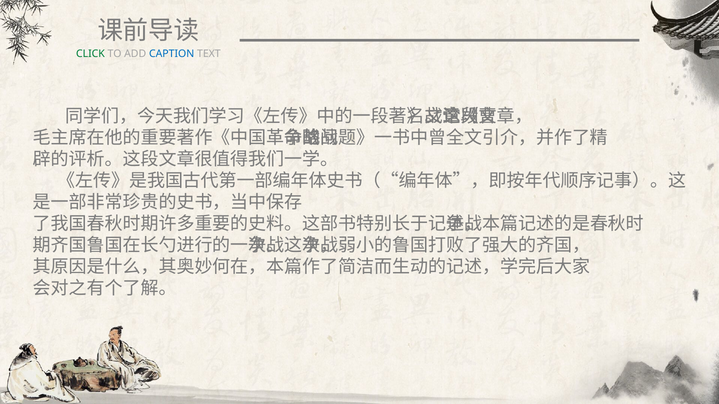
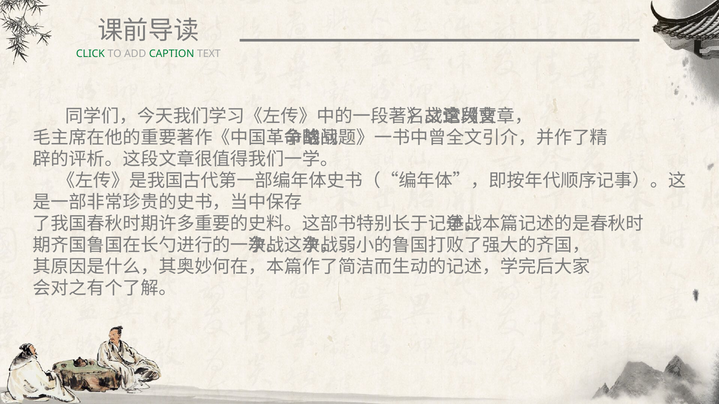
CAPTION colour: blue -> green
